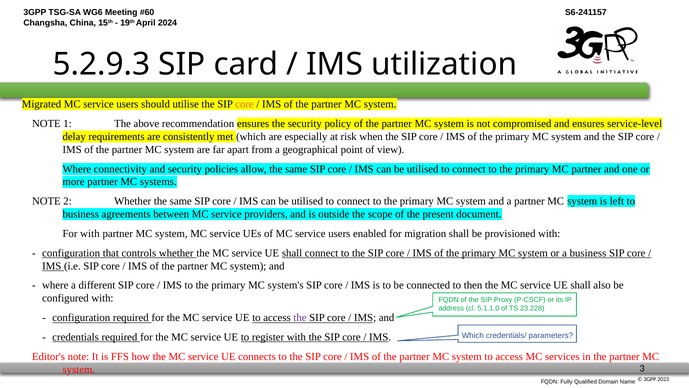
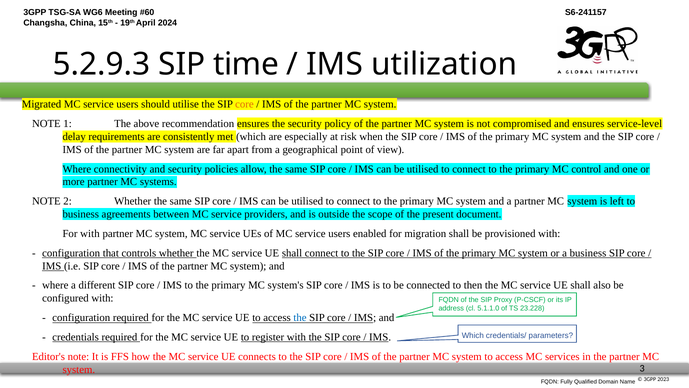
card: card -> time
MC partner: partner -> control
the at (300, 317) colour: purple -> blue
